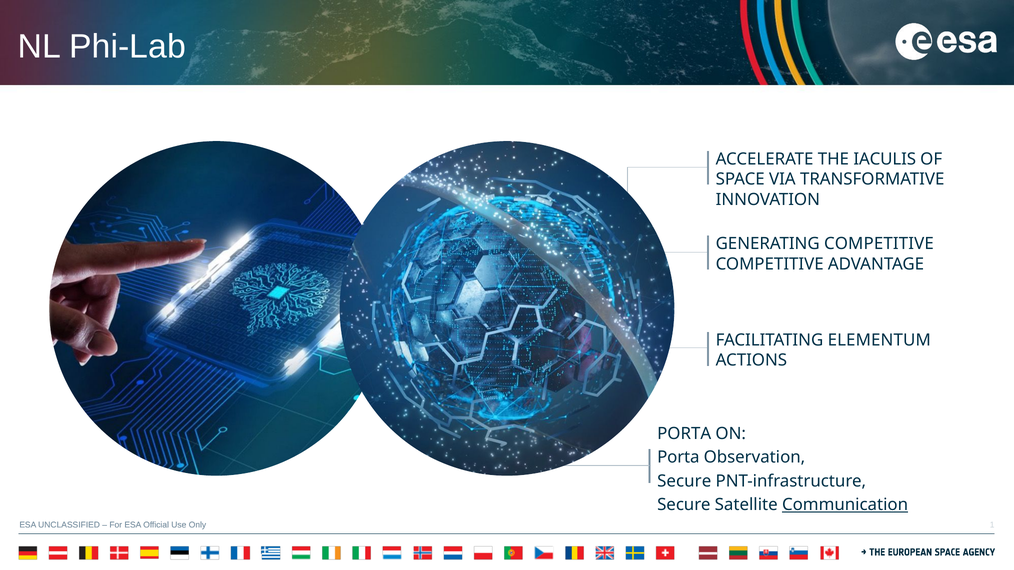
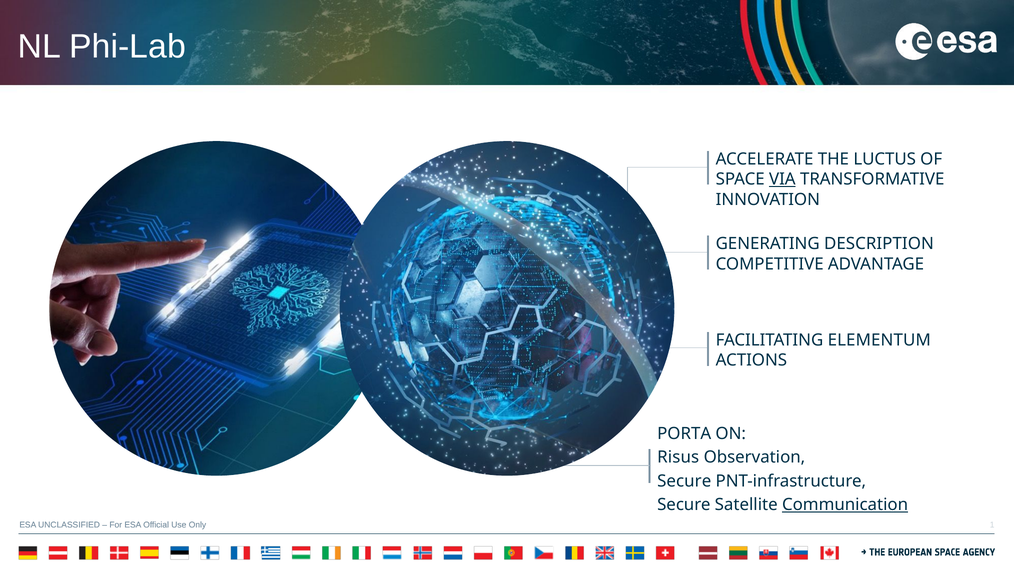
IACULIS: IACULIS -> LUCTUS
VIA underline: none -> present
GENERATING COMPETITIVE: COMPETITIVE -> DESCRIPTION
Porta at (678, 458): Porta -> Risus
